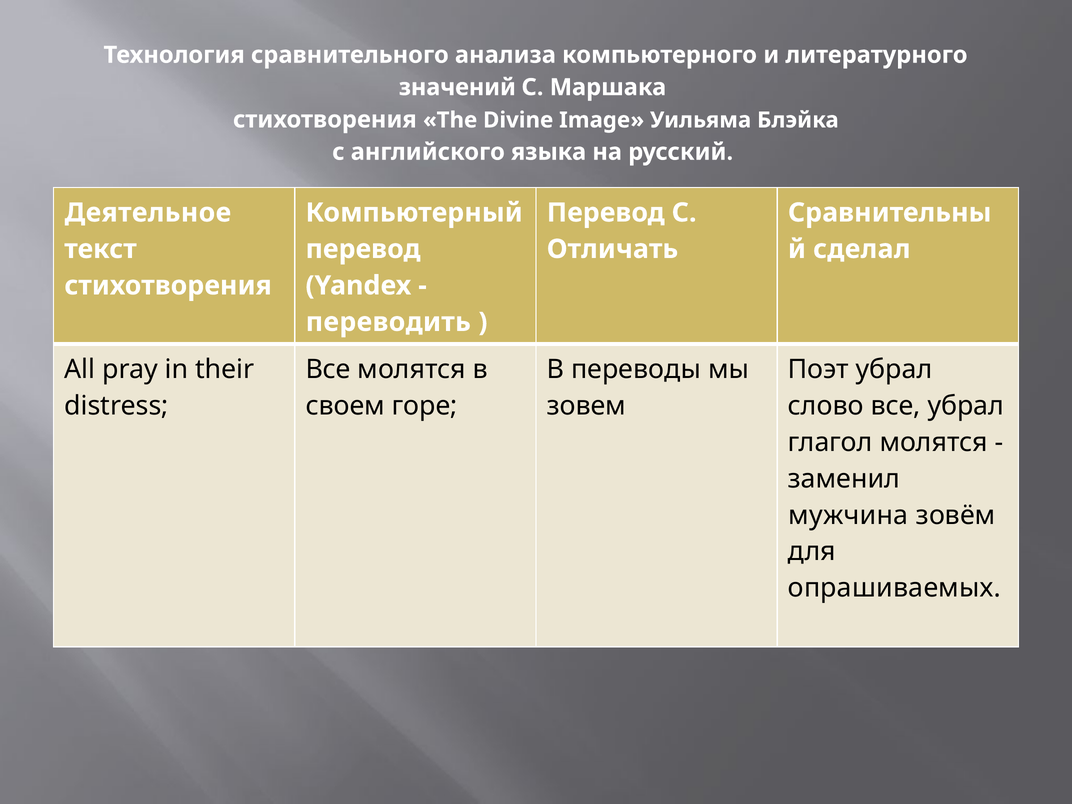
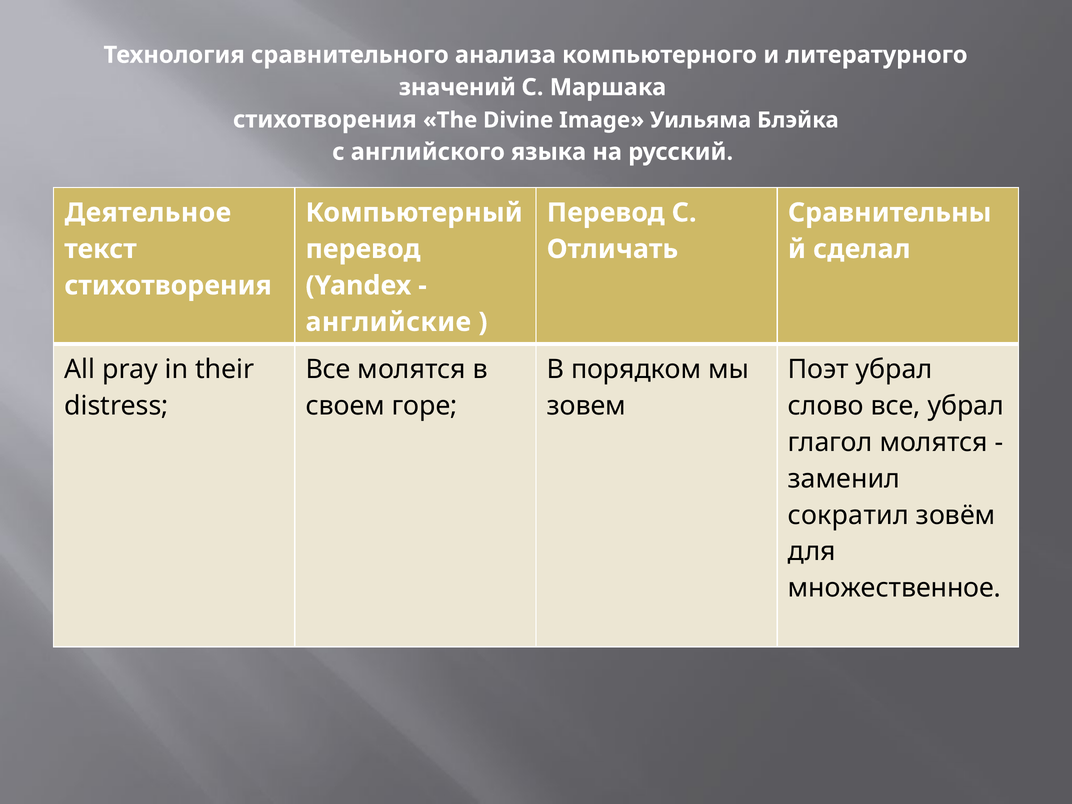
переводить: переводить -> английские
переводы: переводы -> порядком
мужчина: мужчина -> сократил
опрашиваемых: опрашиваемых -> множественное
